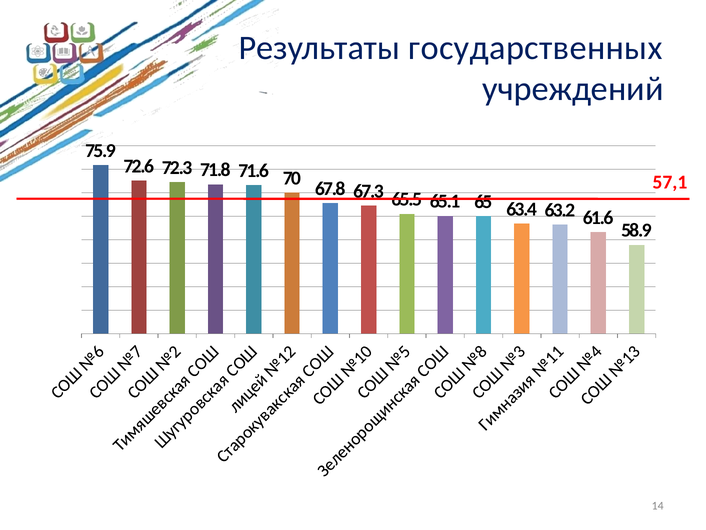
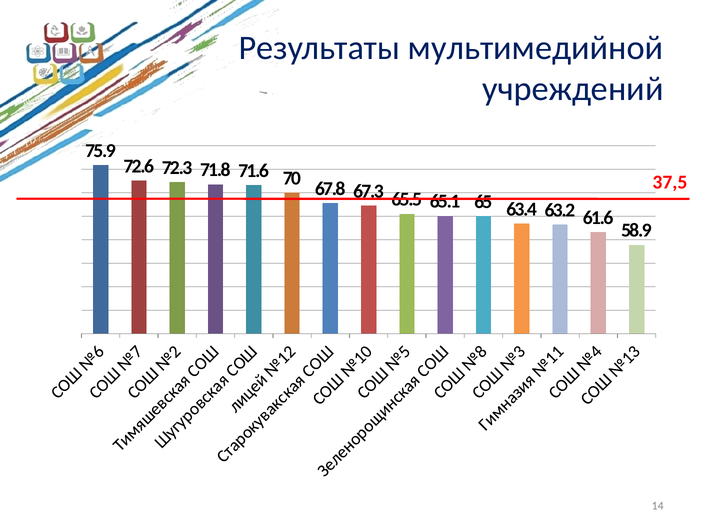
государственных: государственных -> мультимедийной
57,1: 57,1 -> 37,5
